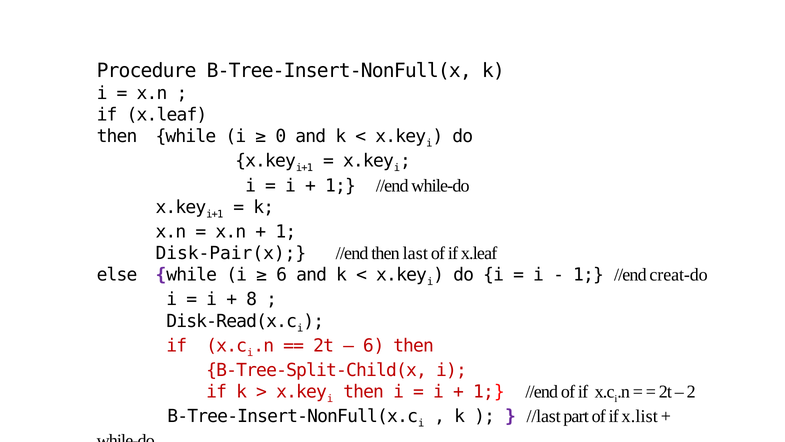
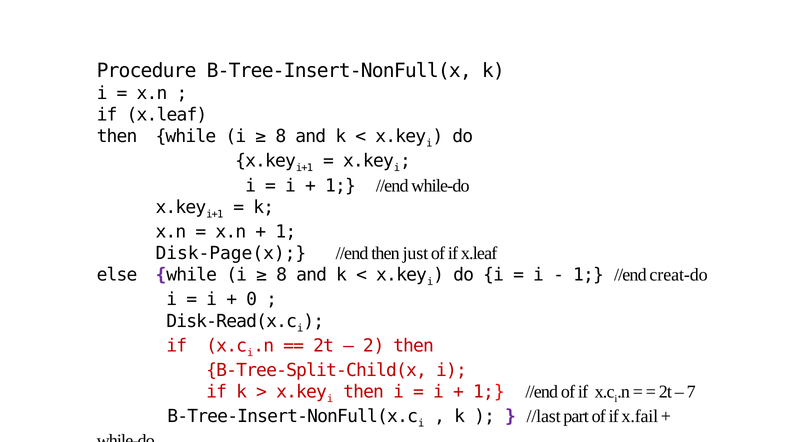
0 at (281, 136): 0 -> 8
Disk-Pair(x: Disk-Pair(x -> Disk-Page(x
last: last -> just
6 at (282, 275): 6 -> 8
8: 8 -> 0
6 at (374, 345): 6 -> 2
2: 2 -> 7
x.list: x.list -> x.fail
